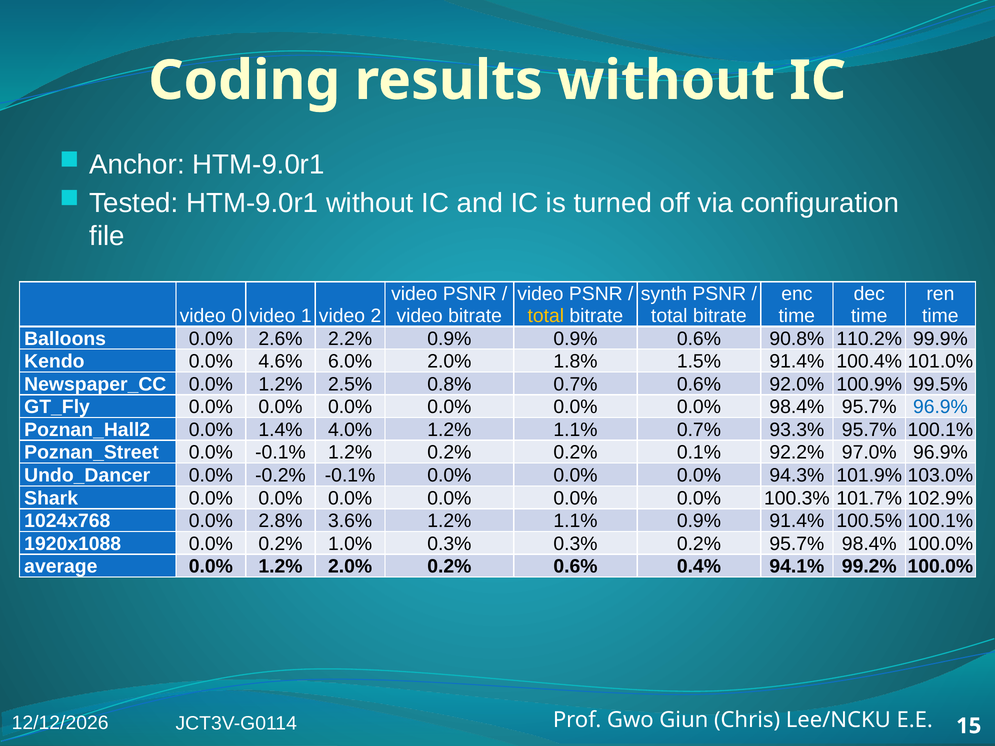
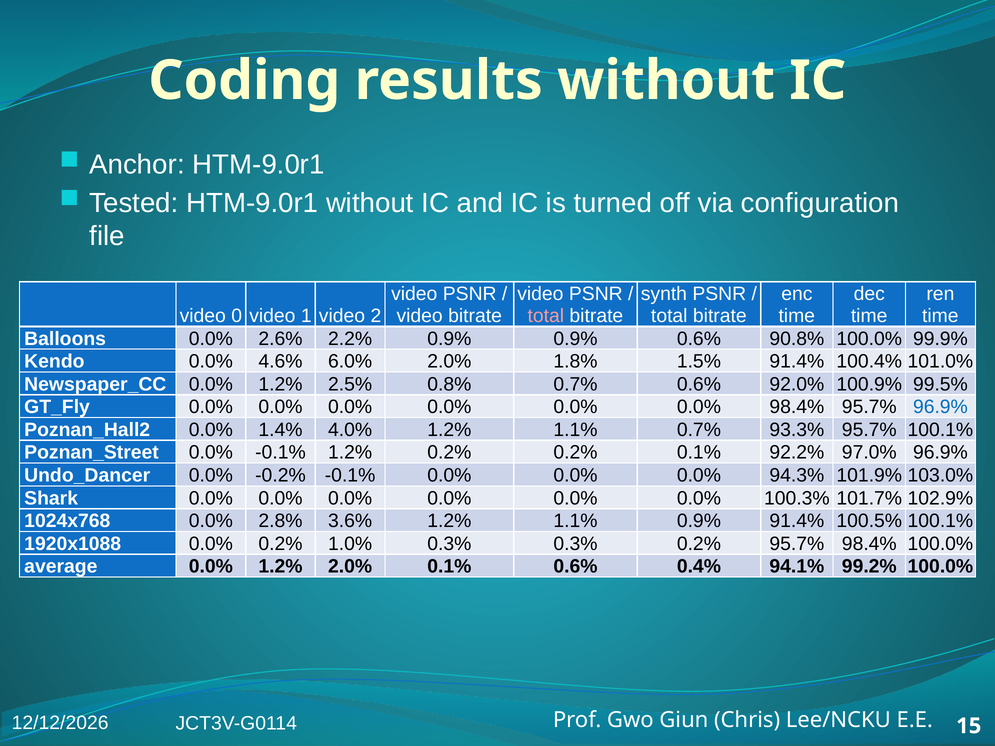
total at (546, 316) colour: yellow -> pink
90.8% 110.2%: 110.2% -> 100.0%
2.0% 0.2%: 0.2% -> 0.1%
